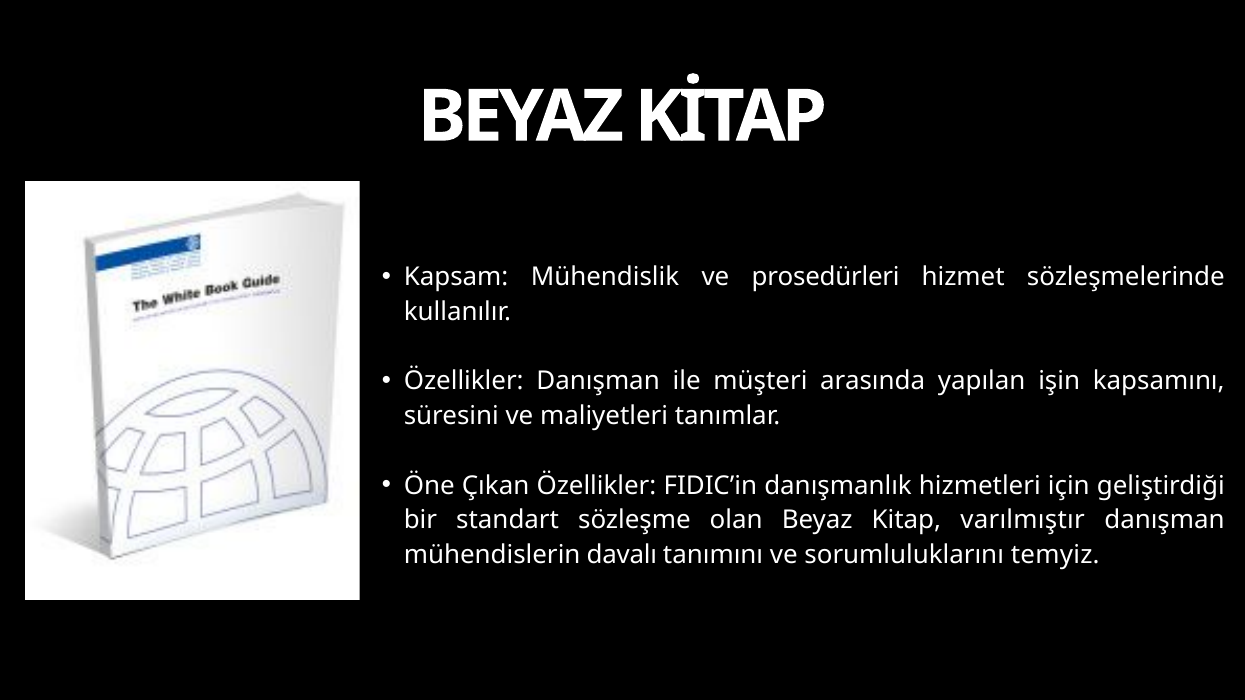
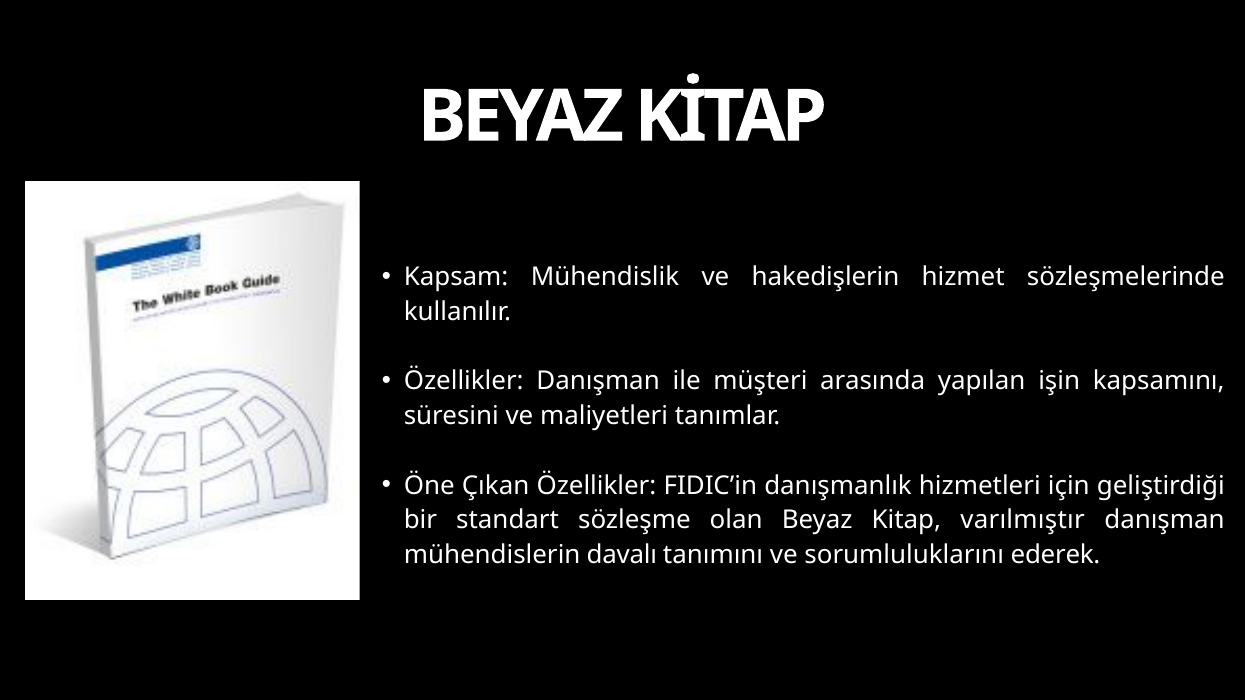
prosedürleri: prosedürleri -> hakedişlerin
temyiz: temyiz -> ederek
